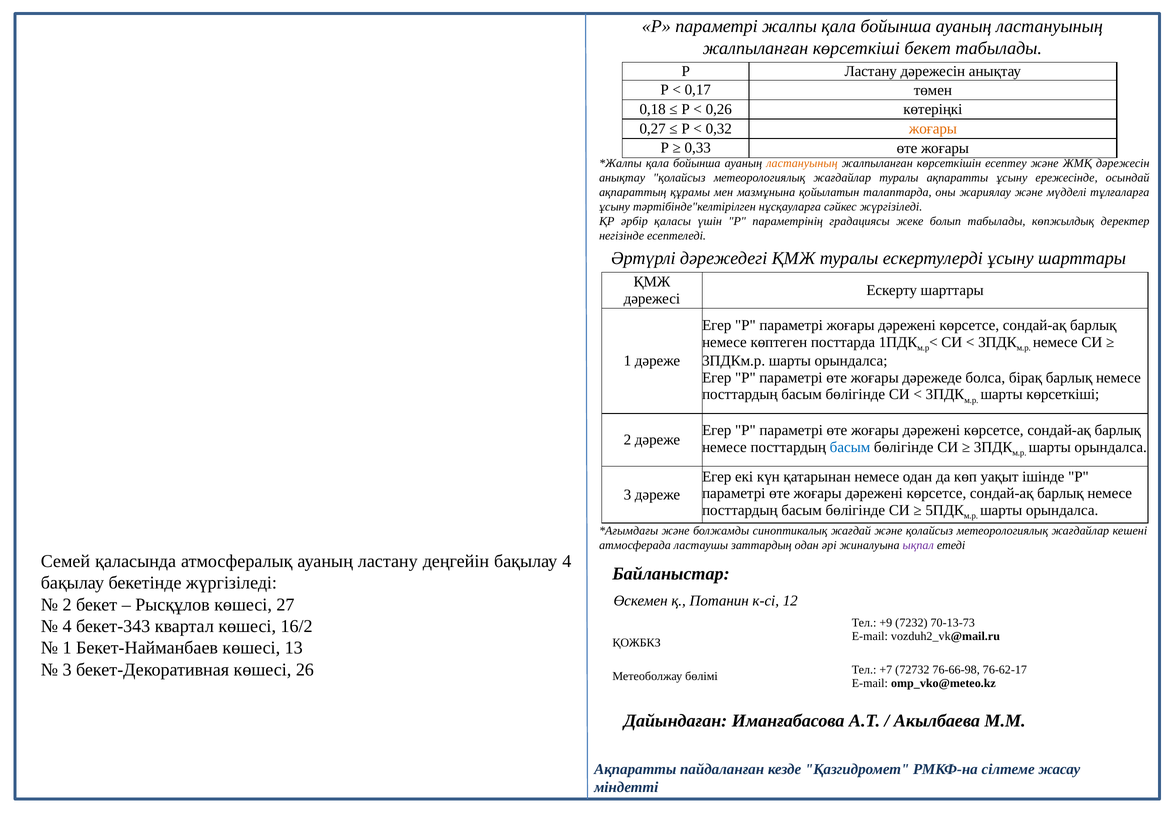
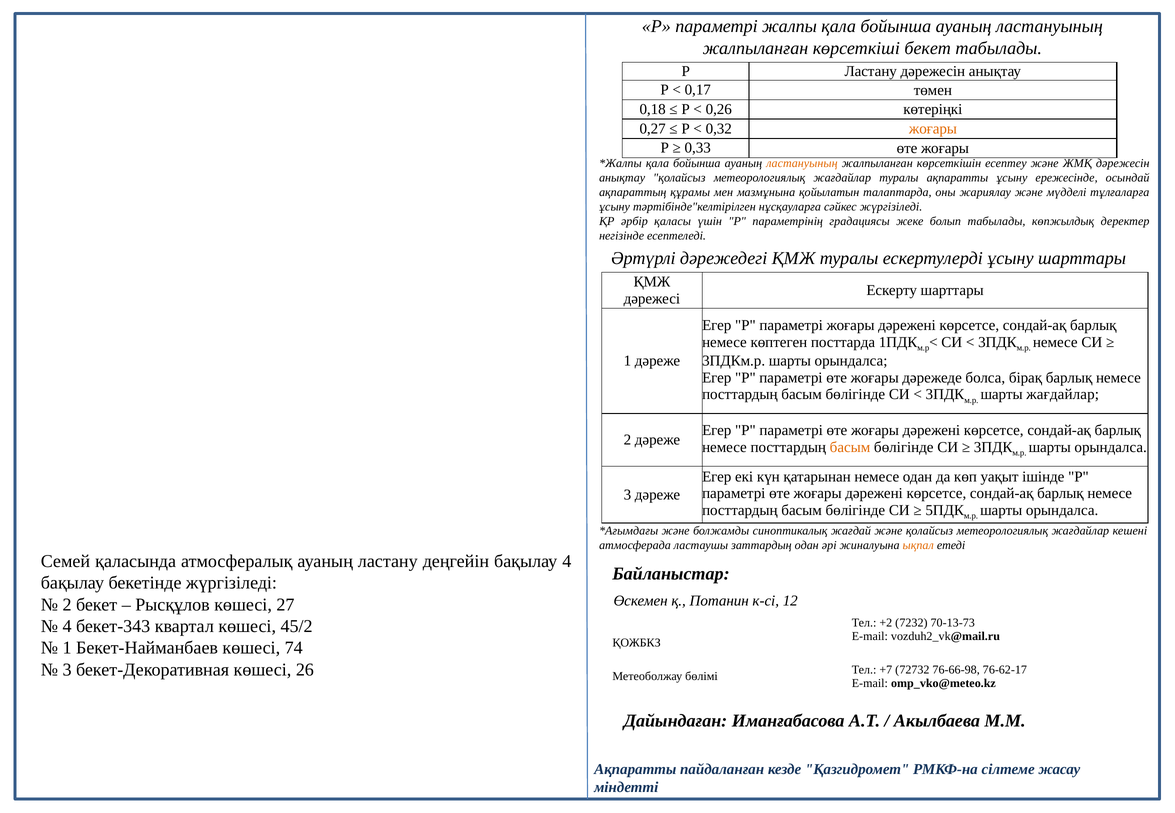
шарты көрсеткіші: көрсеткіші -> жағдайлар
басым at (850, 447) colour: blue -> orange
ықпал colour: purple -> orange
+9: +9 -> +2
16/2: 16/2 -> 45/2
13: 13 -> 74
